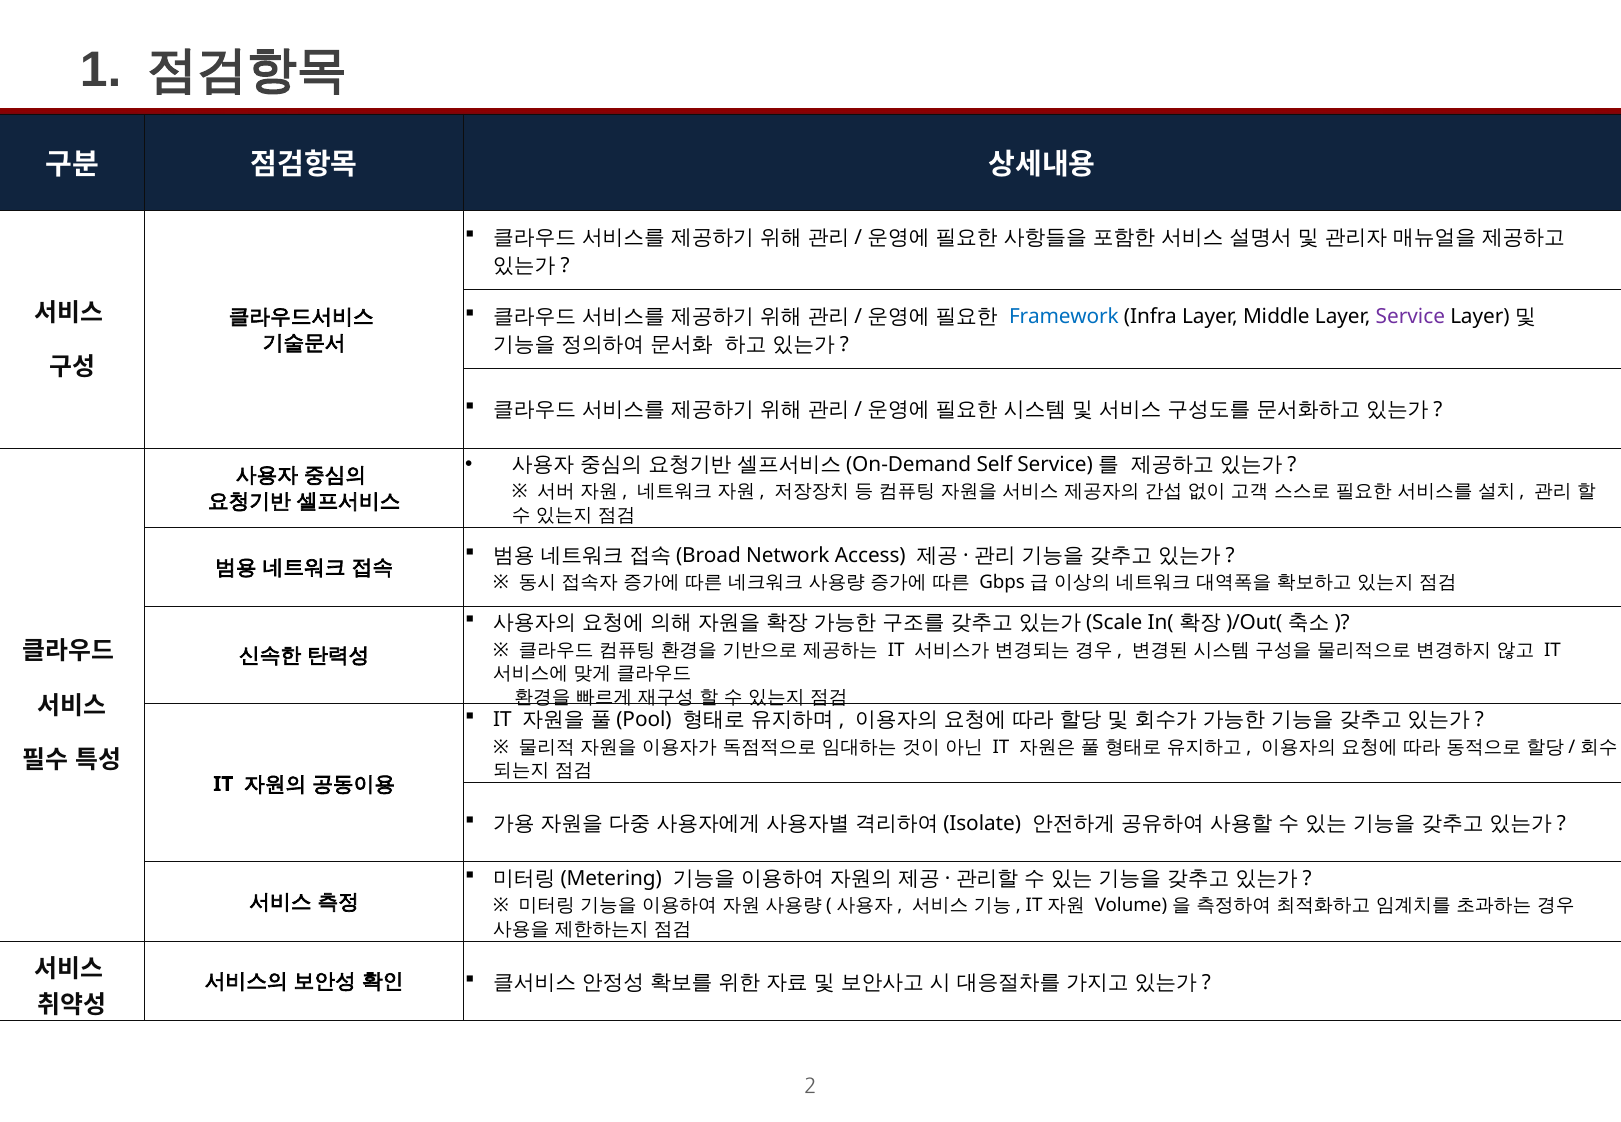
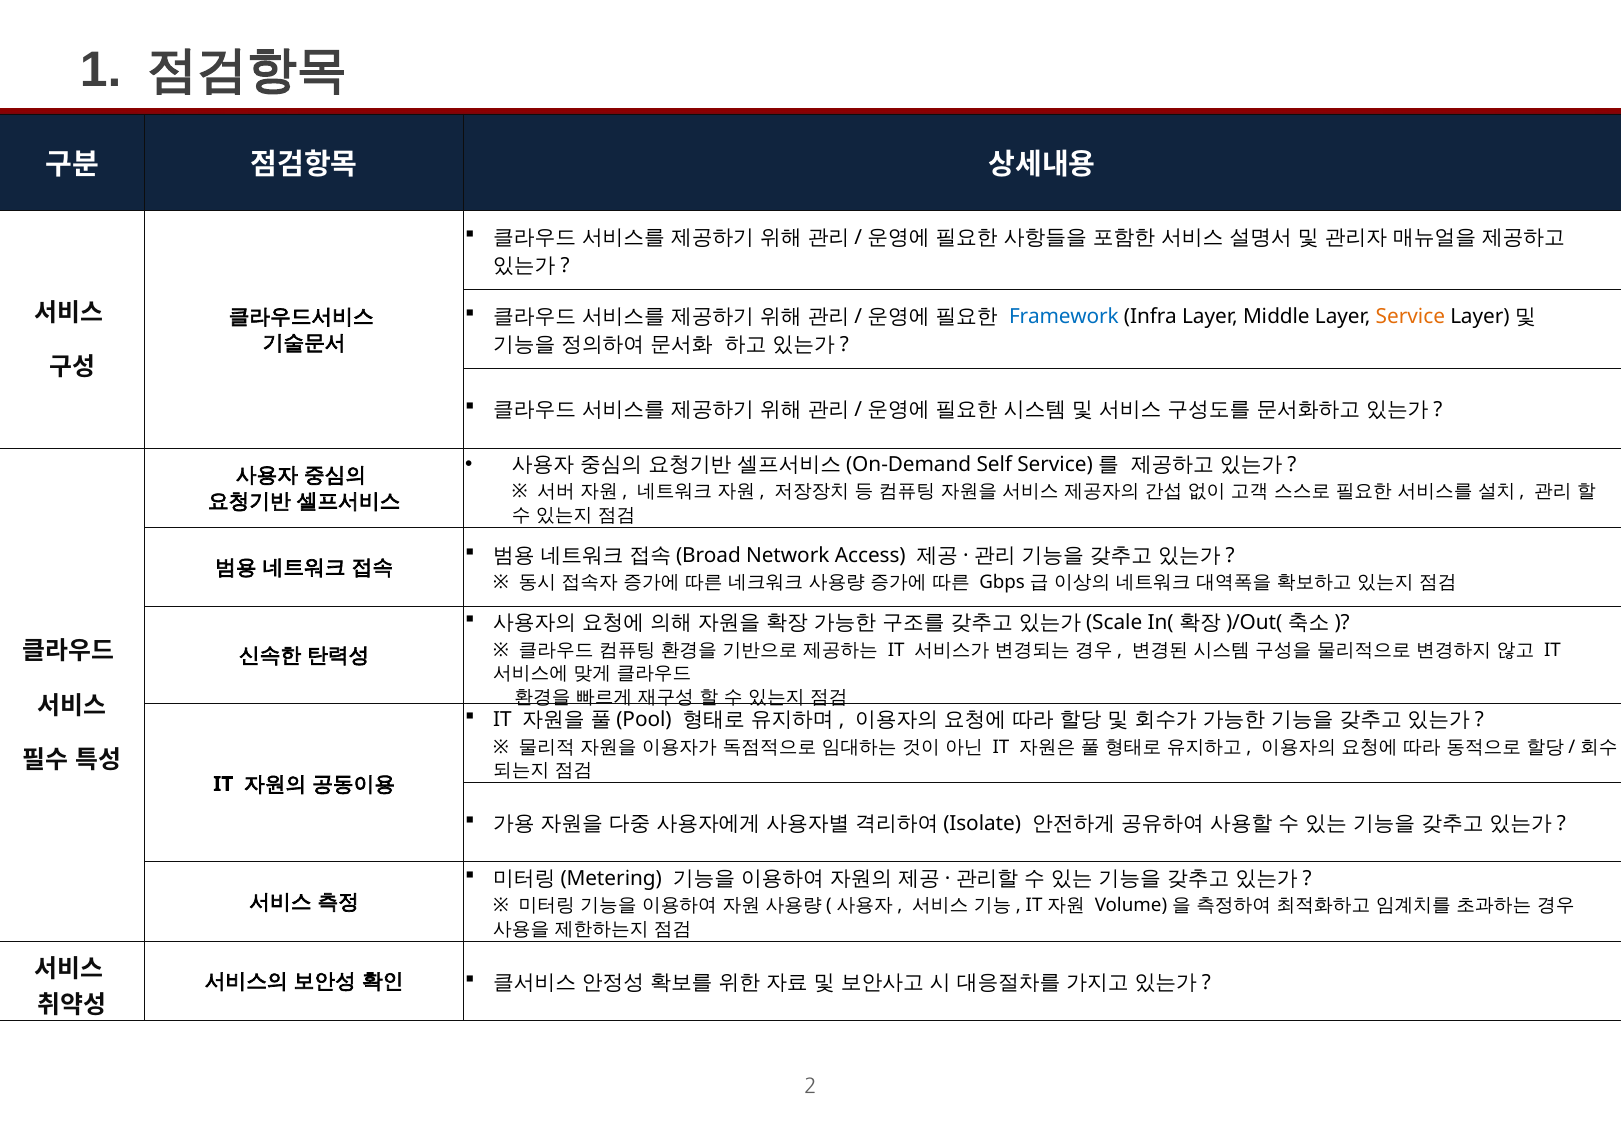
Service at (1410, 317) colour: purple -> orange
